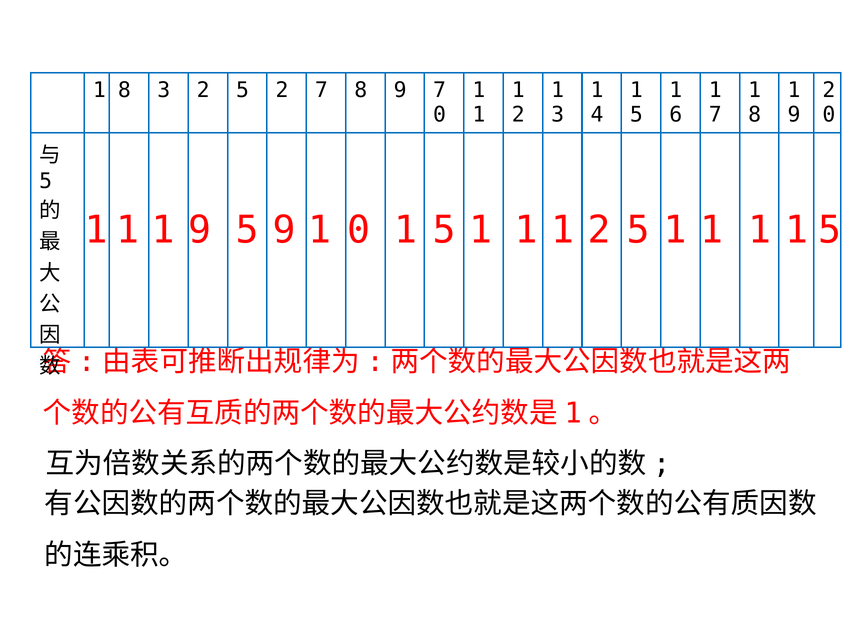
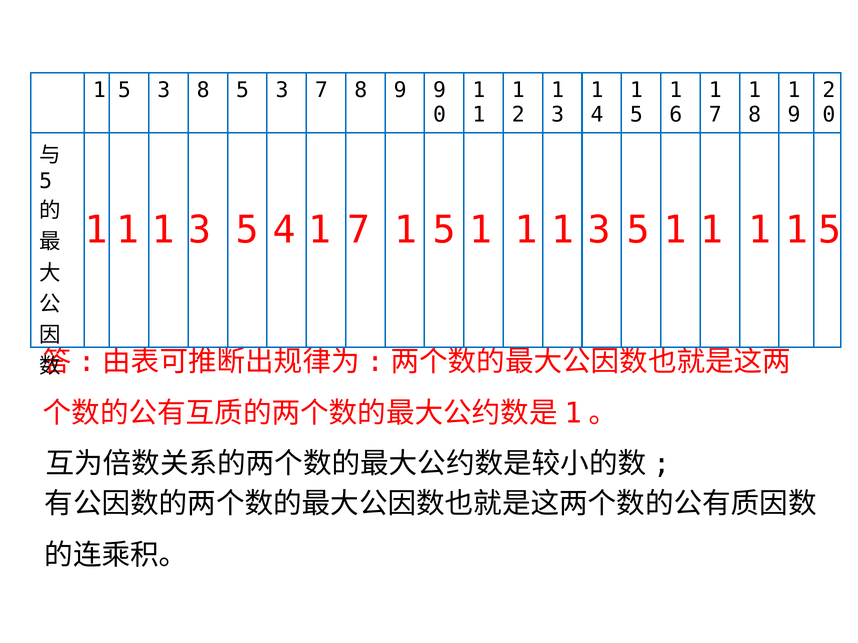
8 at (124, 90): 8 -> 5
3 2: 2 -> 8
2 at (282, 90): 2 -> 3
9 7: 7 -> 9
11 1 9: 9 -> 3
5 9: 9 -> 4
0 at (359, 230): 0 -> 7
2 at (599, 230): 2 -> 3
